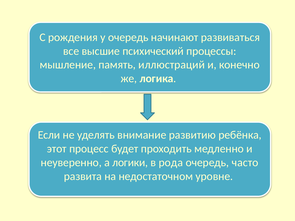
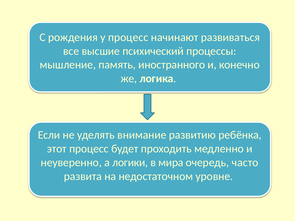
у очередь: очередь -> процесс
иллюстраций: иллюстраций -> иностранного
рода: рода -> мира
